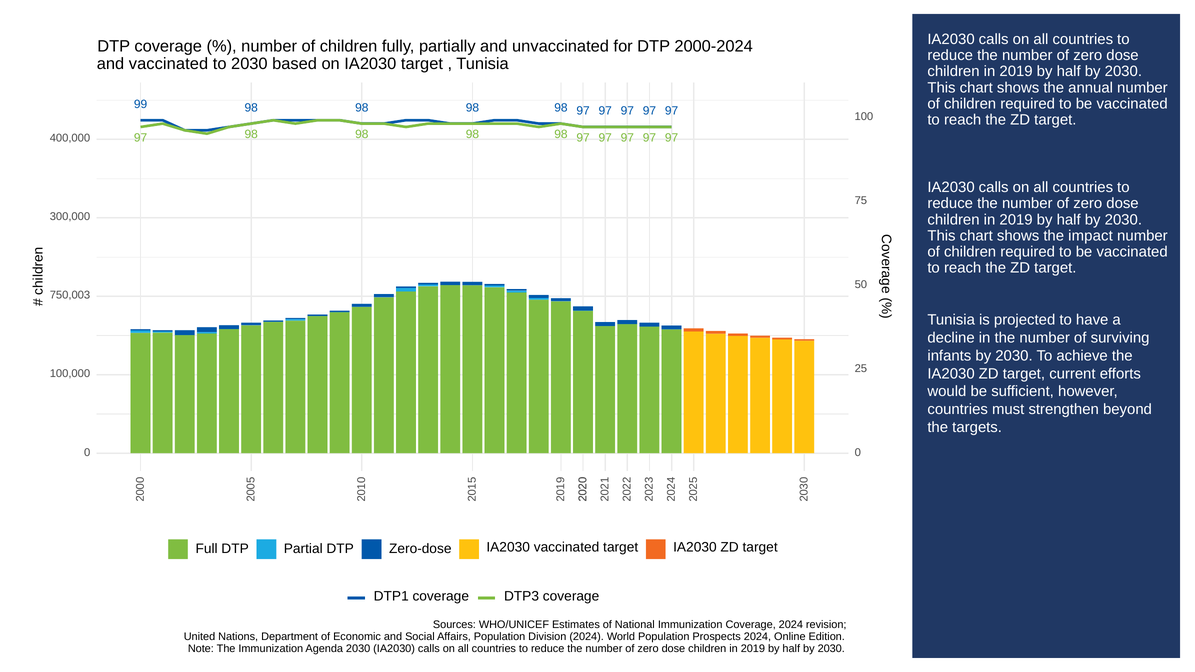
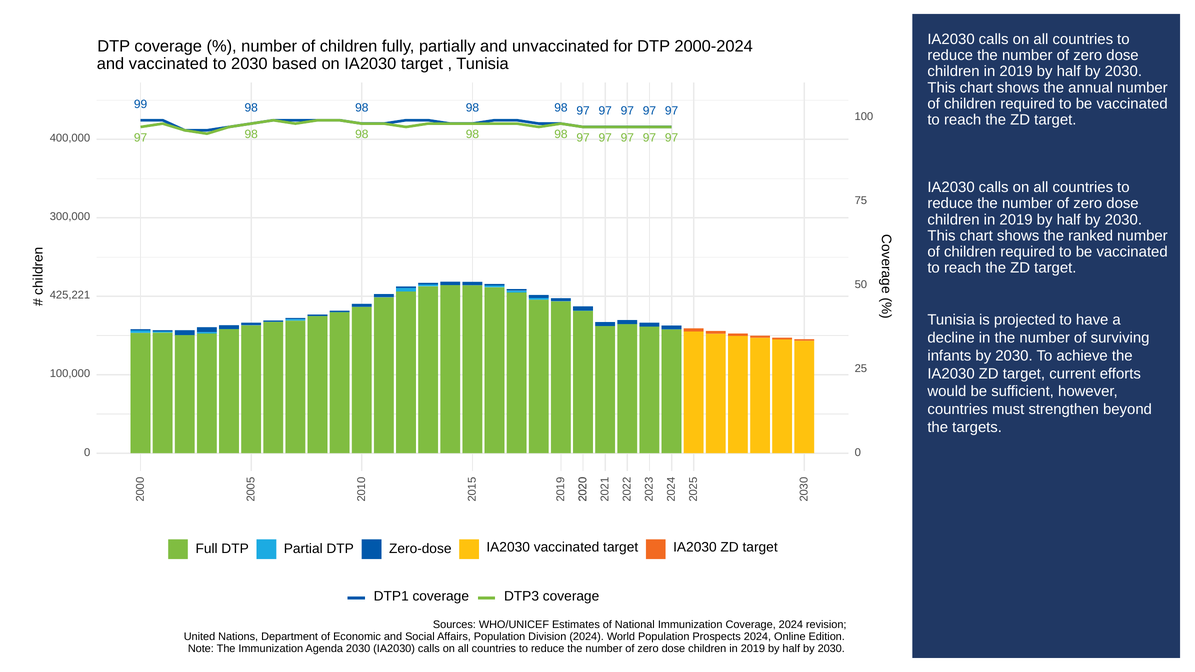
impact: impact -> ranked
750,003: 750,003 -> 425,221
